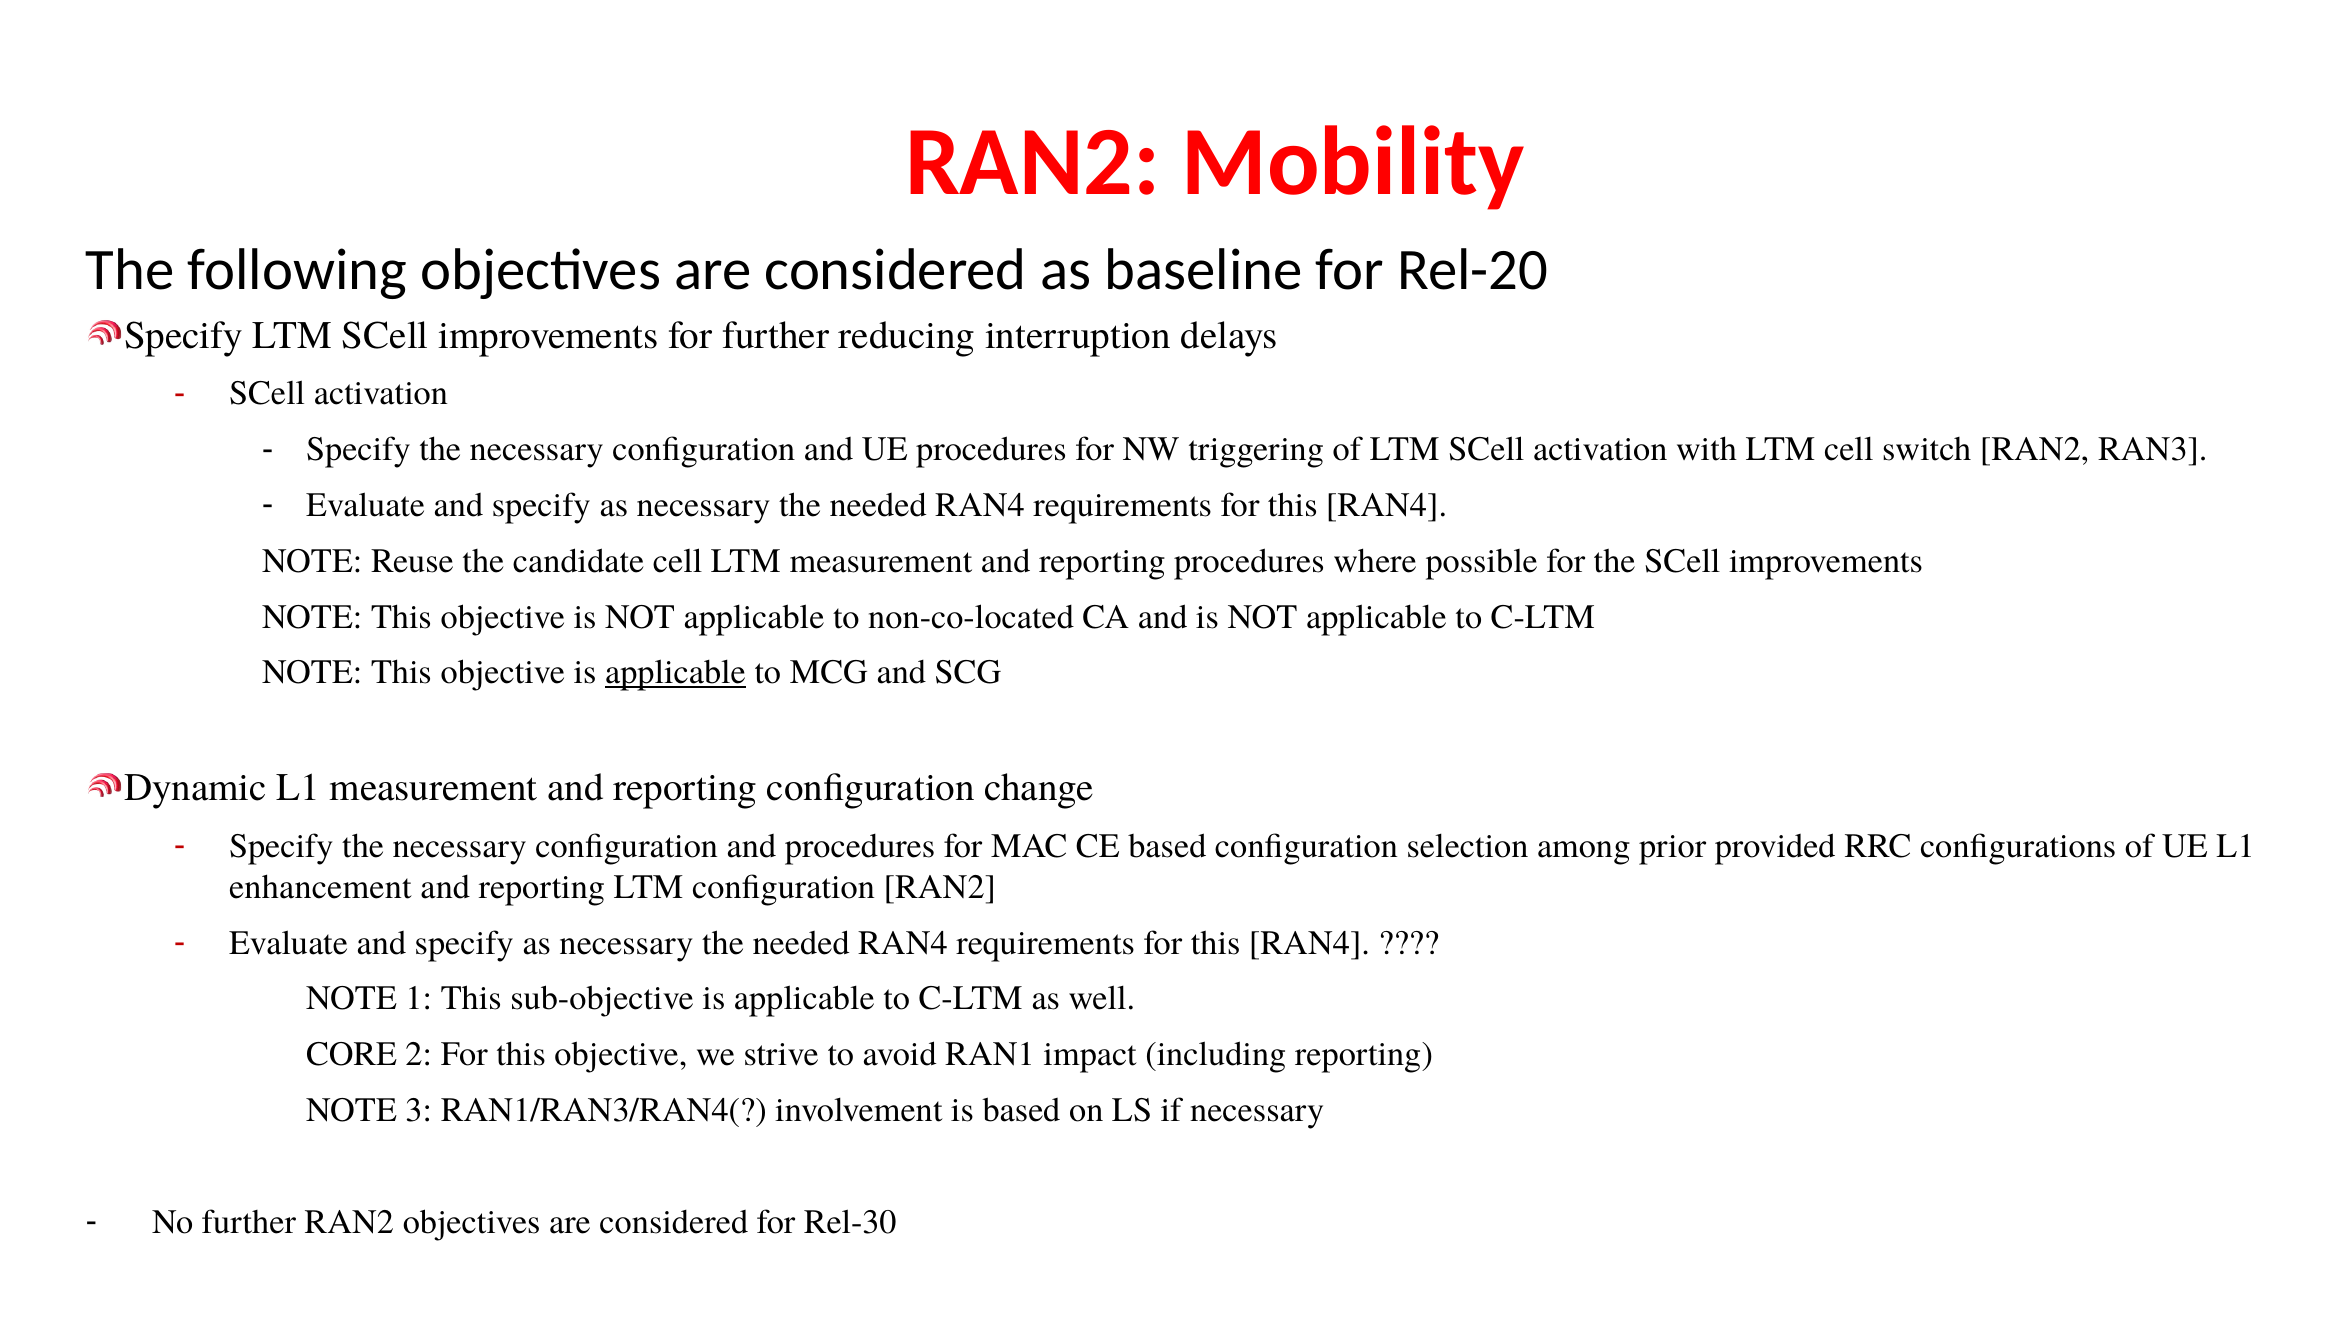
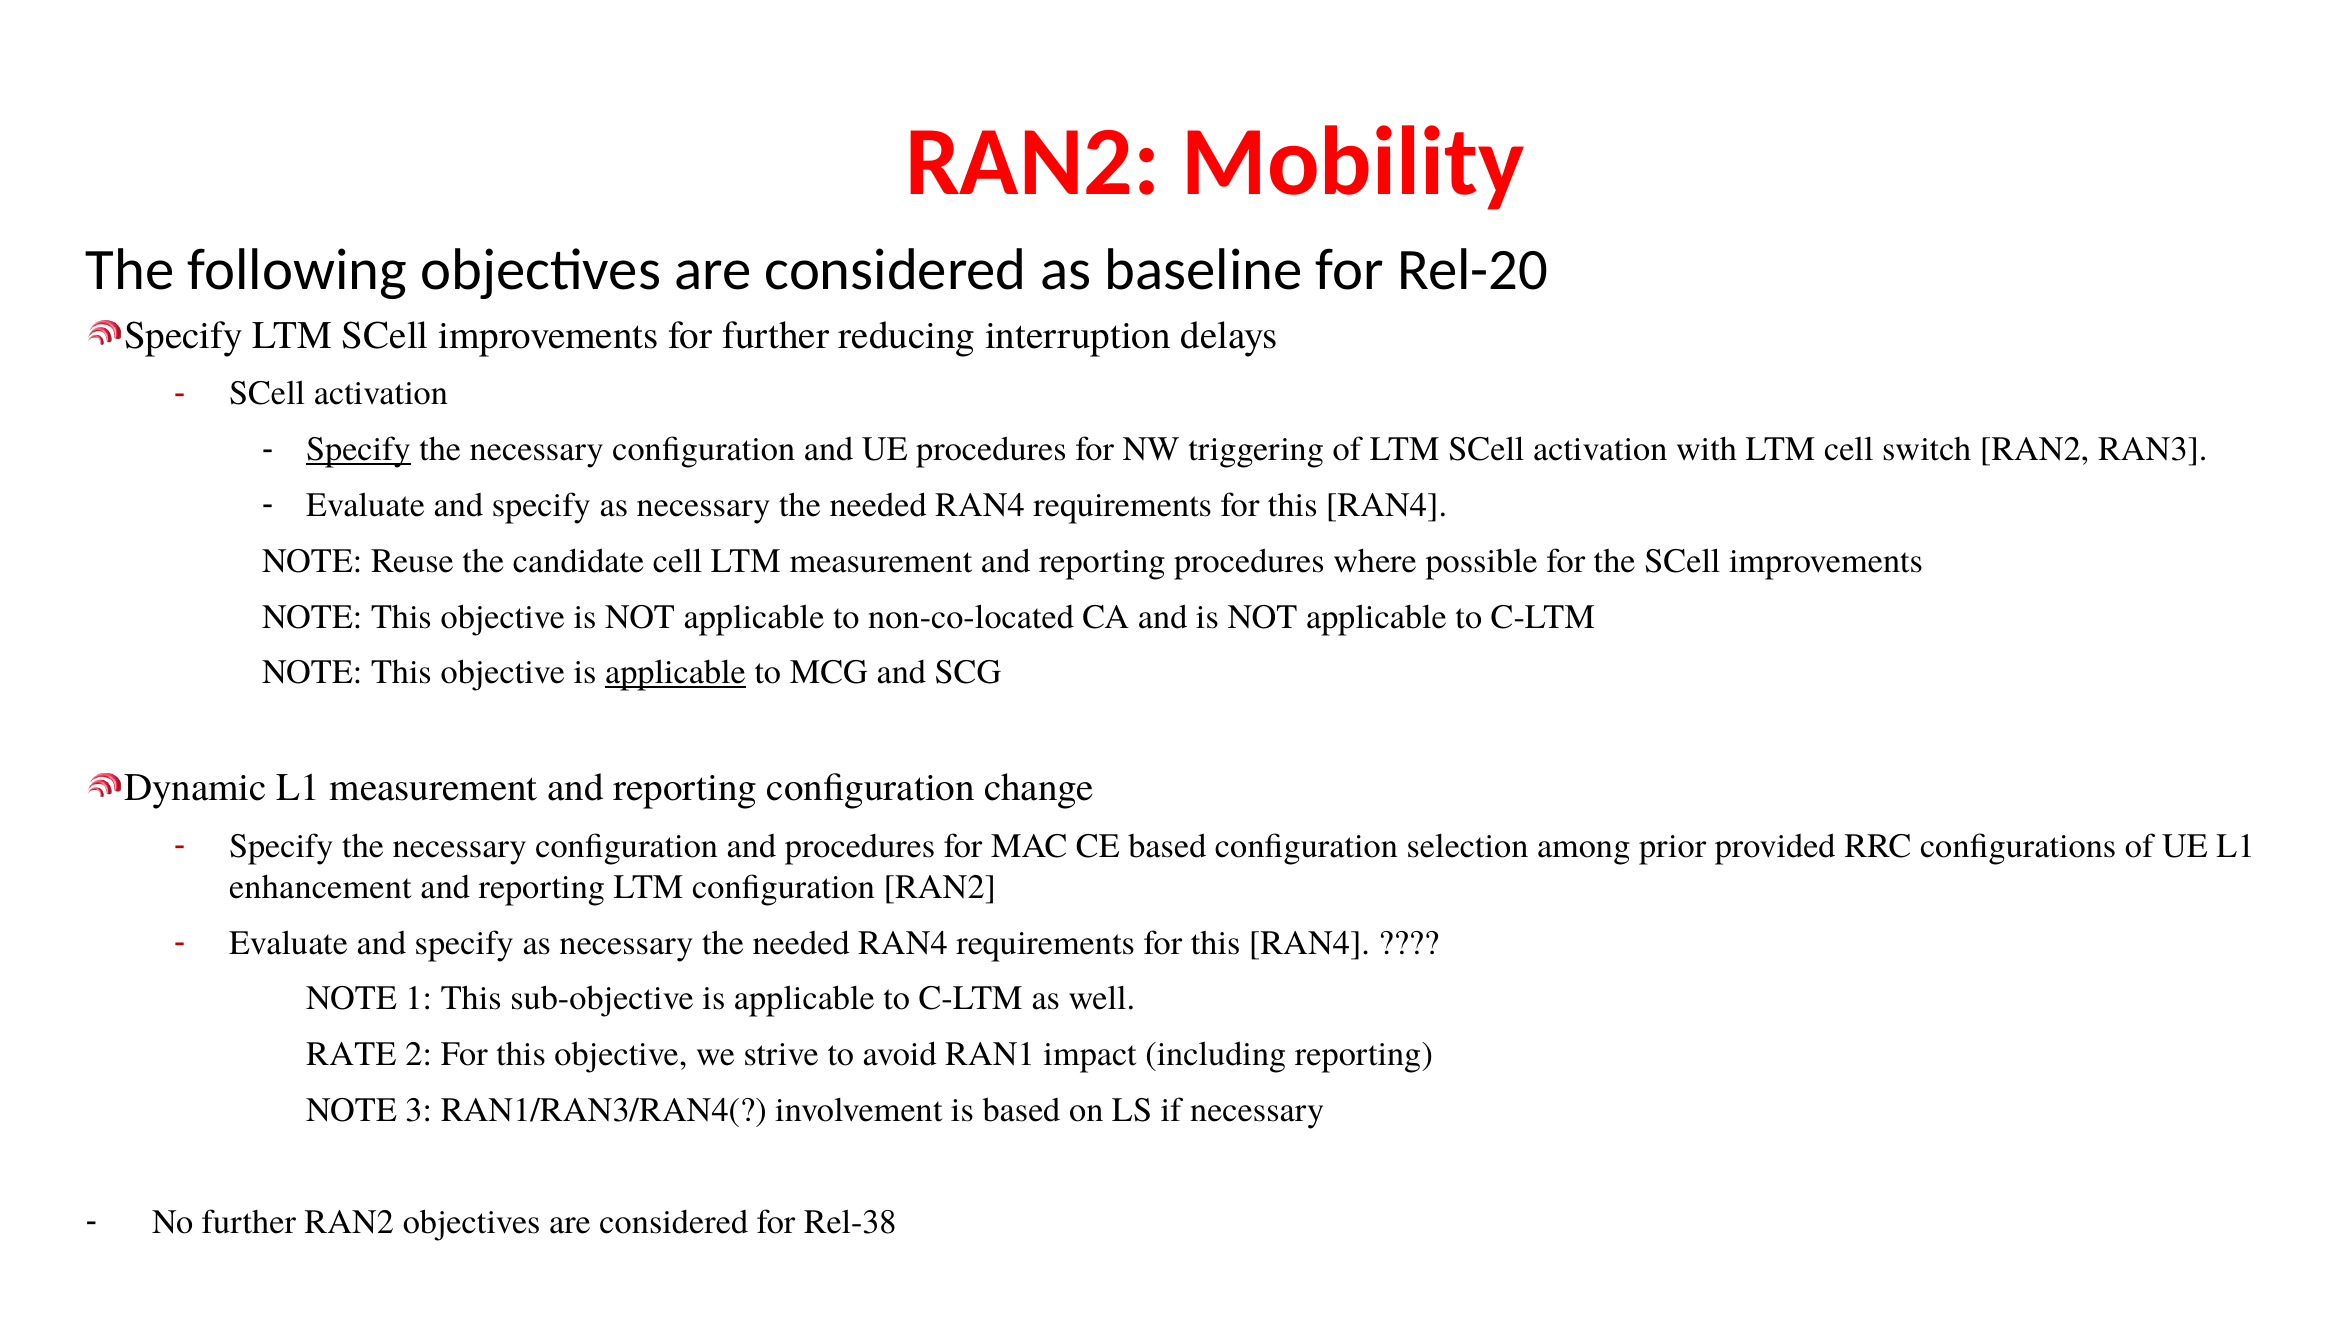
Specify at (358, 449) underline: none -> present
CORE: CORE -> RATE
Rel-30: Rel-30 -> Rel-38
